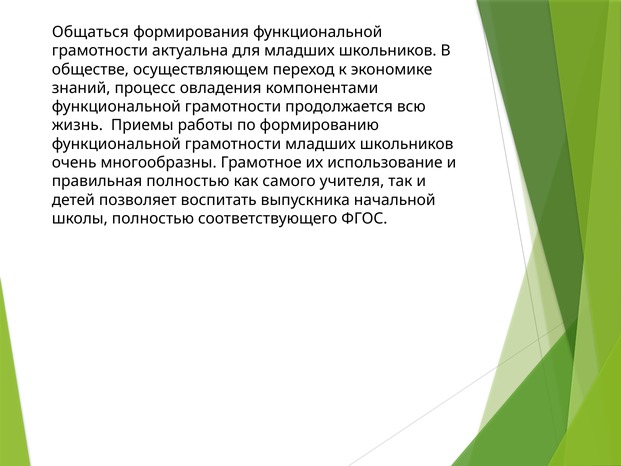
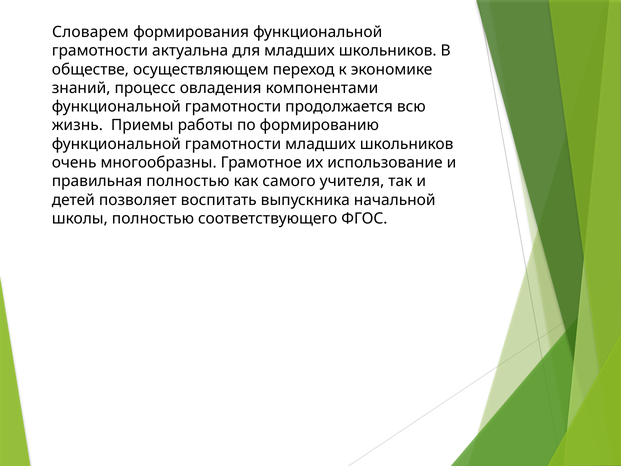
Общаться: Общаться -> Словарем
